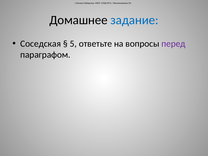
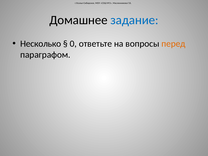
Соседская: Соседская -> Несколько
5: 5 -> 0
перед colour: purple -> orange
